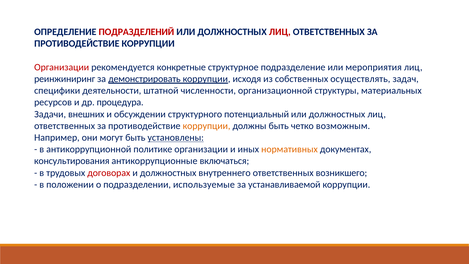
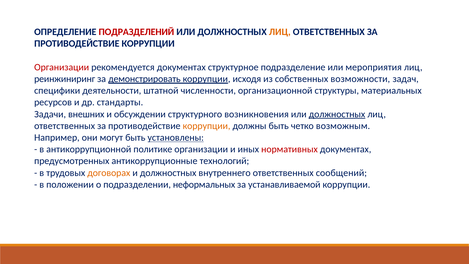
ЛИЦ at (280, 32) colour: red -> orange
рекомендуется конкретные: конкретные -> документах
осуществлять: осуществлять -> возможности
процедура: процедура -> стандарты
потенциальный: потенциальный -> возникновения
должностных at (337, 114) underline: none -> present
нормативных colour: orange -> red
консультирования: консультирования -> предусмотренных
включаться: включаться -> технологий
договорах colour: red -> orange
возникшего: возникшего -> сообщений
используемые: используемые -> неформальных
